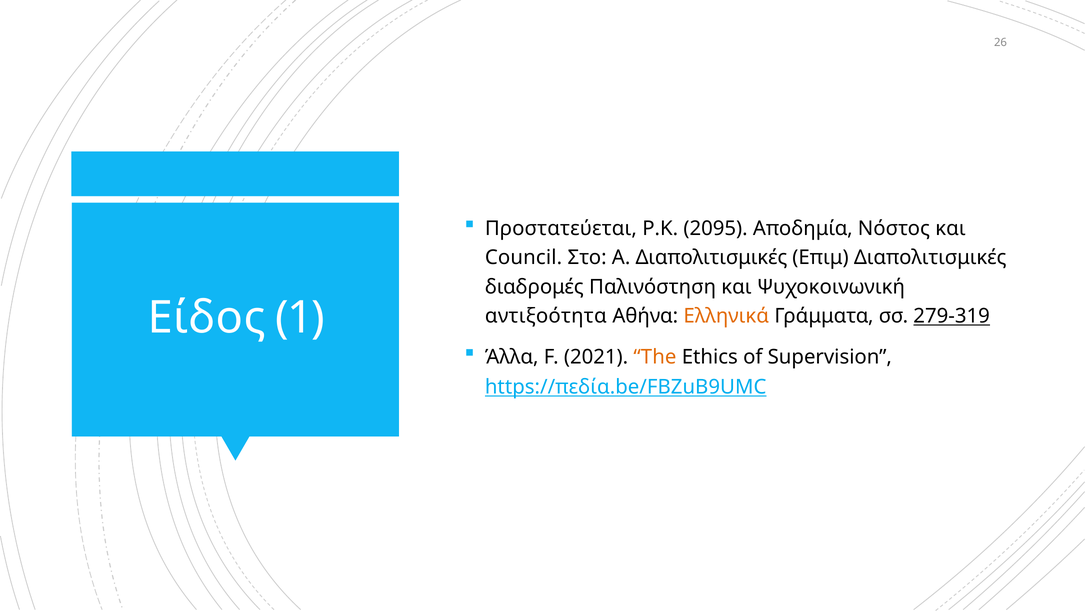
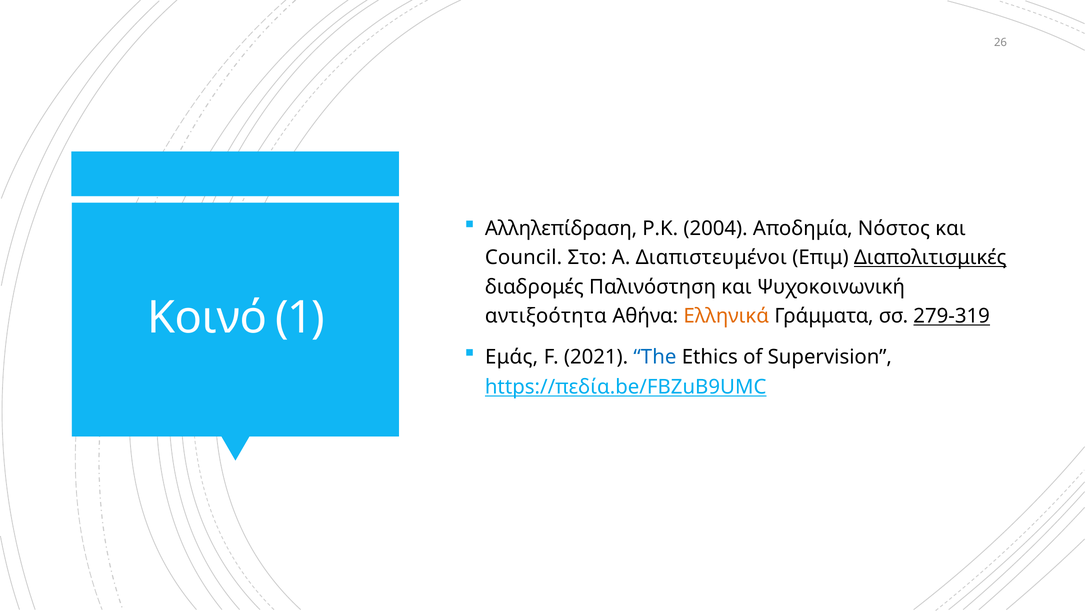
Προστατεύεται: Προστατεύεται -> Αλληλεπίδραση
2095: 2095 -> 2004
Α Διαπολιτισμικές: Διαπολιτισμικές -> Διαπιστευμένοι
Διαπολιτισμικές at (930, 258) underline: none -> present
Είδος: Είδος -> Κοινό
Άλλα: Άλλα -> Εμάς
The colour: orange -> blue
